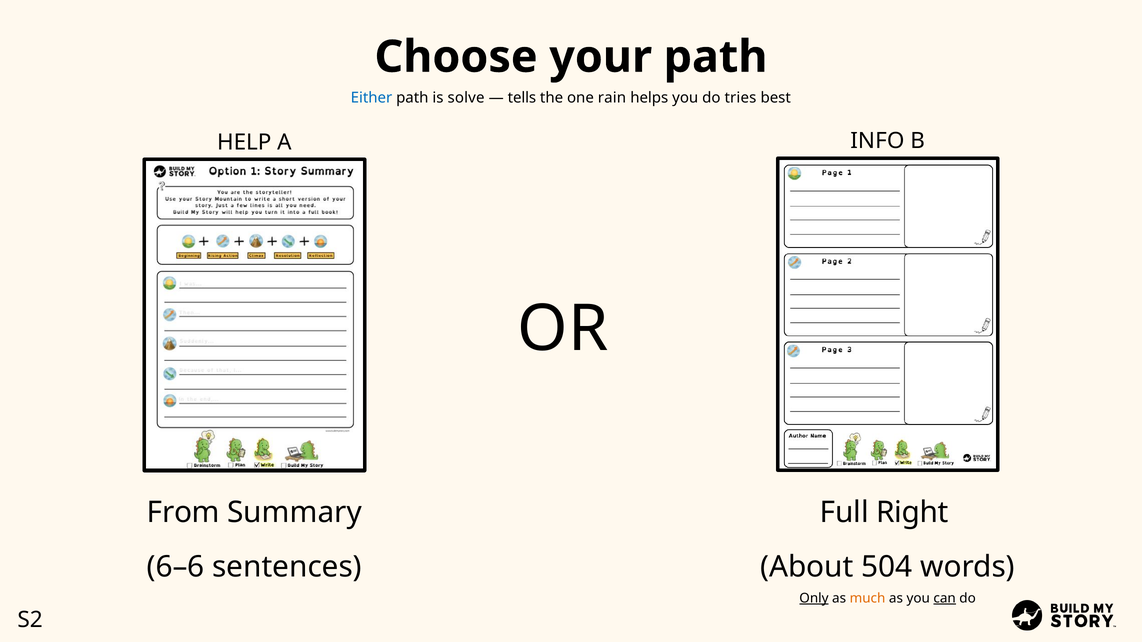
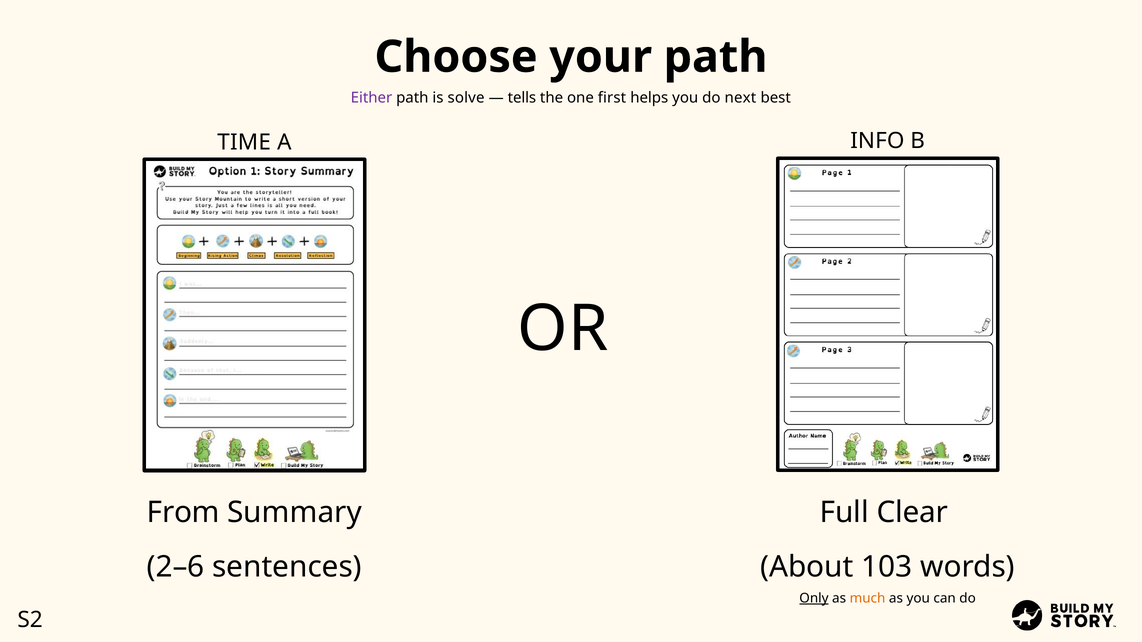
Either colour: blue -> purple
rain: rain -> first
tries: tries -> next
HELP: HELP -> TIME
Right: Right -> Clear
6–6: 6–6 -> 2–6
504: 504 -> 103
can underline: present -> none
